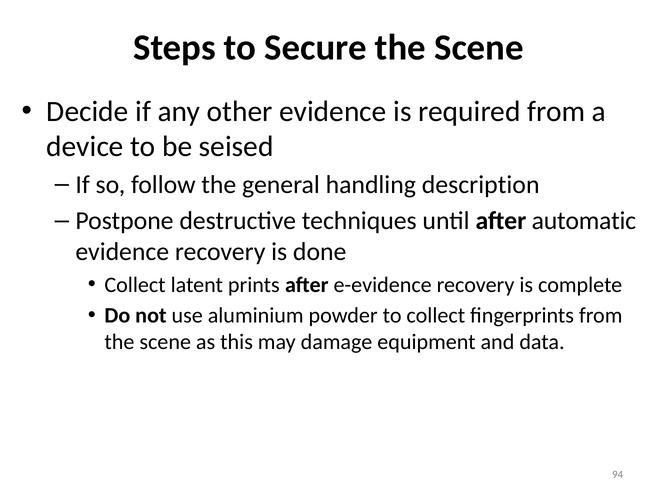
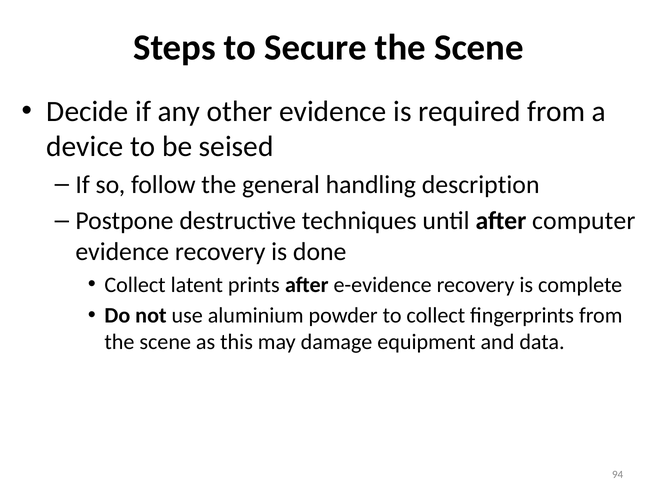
automatic: automatic -> computer
